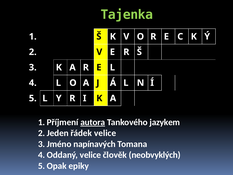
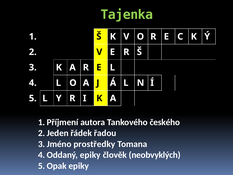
autora underline: present -> none
jazykem: jazykem -> českého
řádek velice: velice -> řadou
napínavých: napínavých -> prostředky
velice at (90, 155): velice -> epiky
